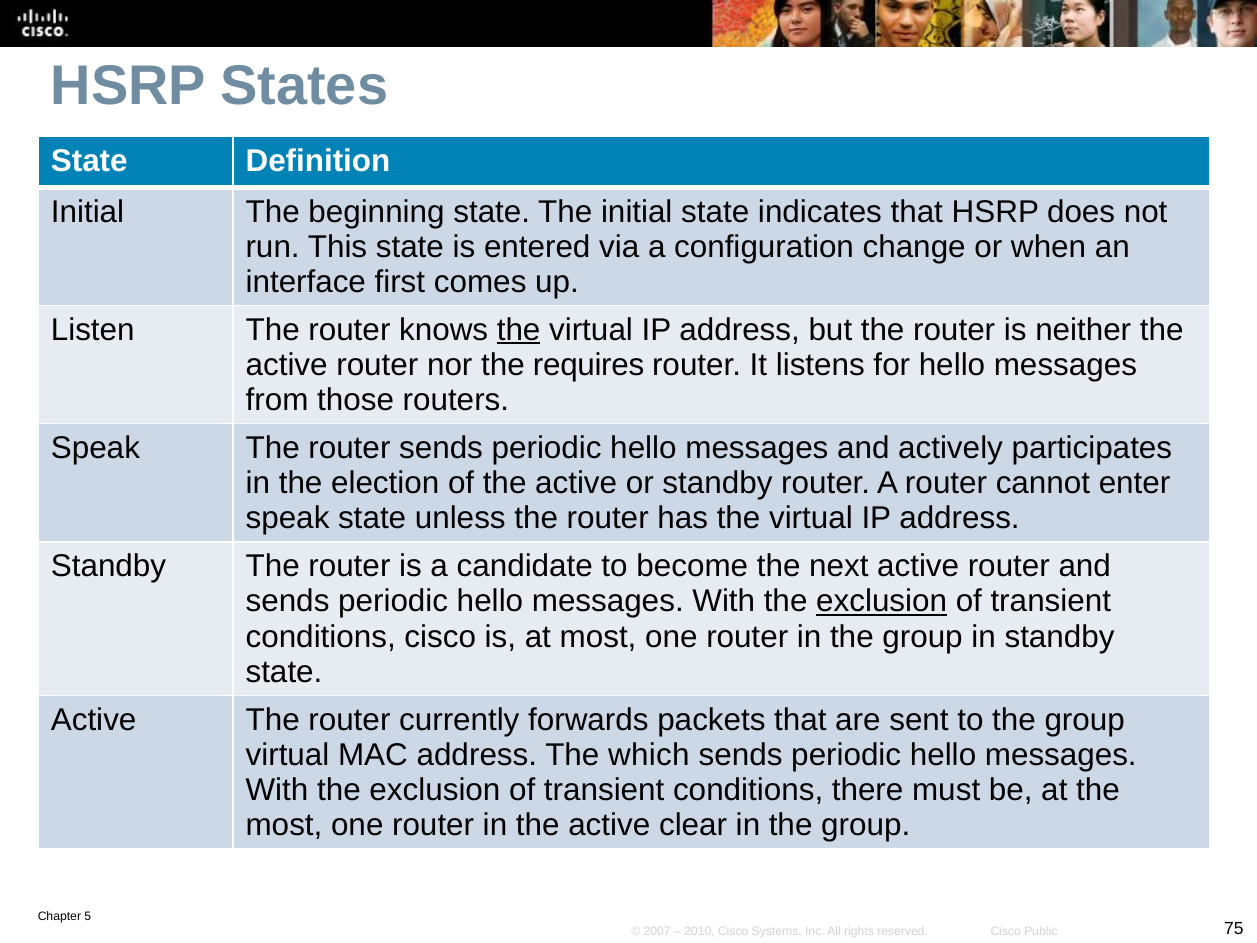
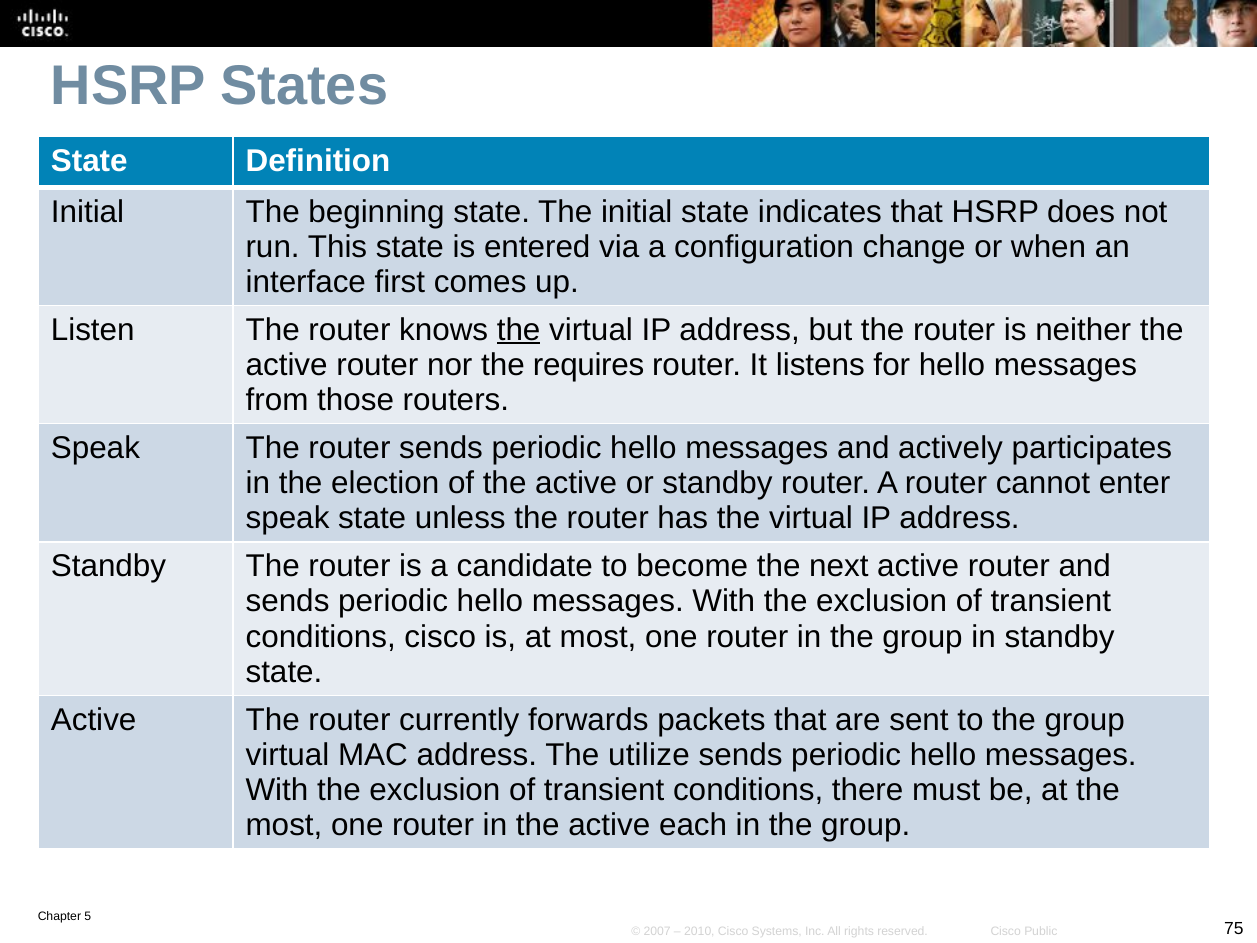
exclusion at (882, 601) underline: present -> none
which: which -> utilize
clear: clear -> each
